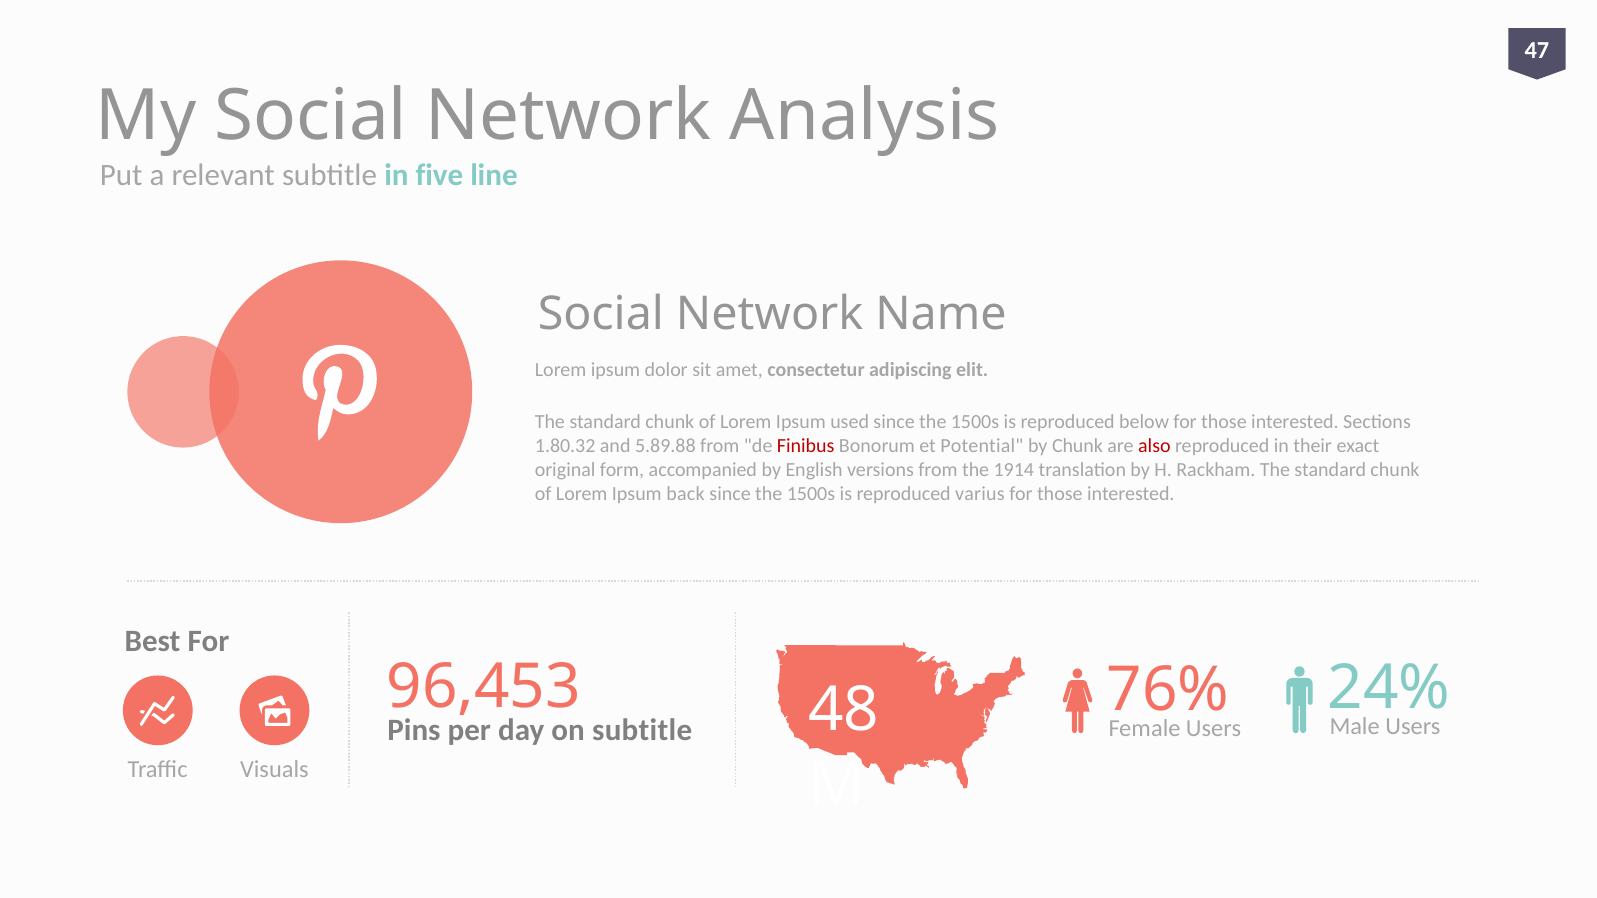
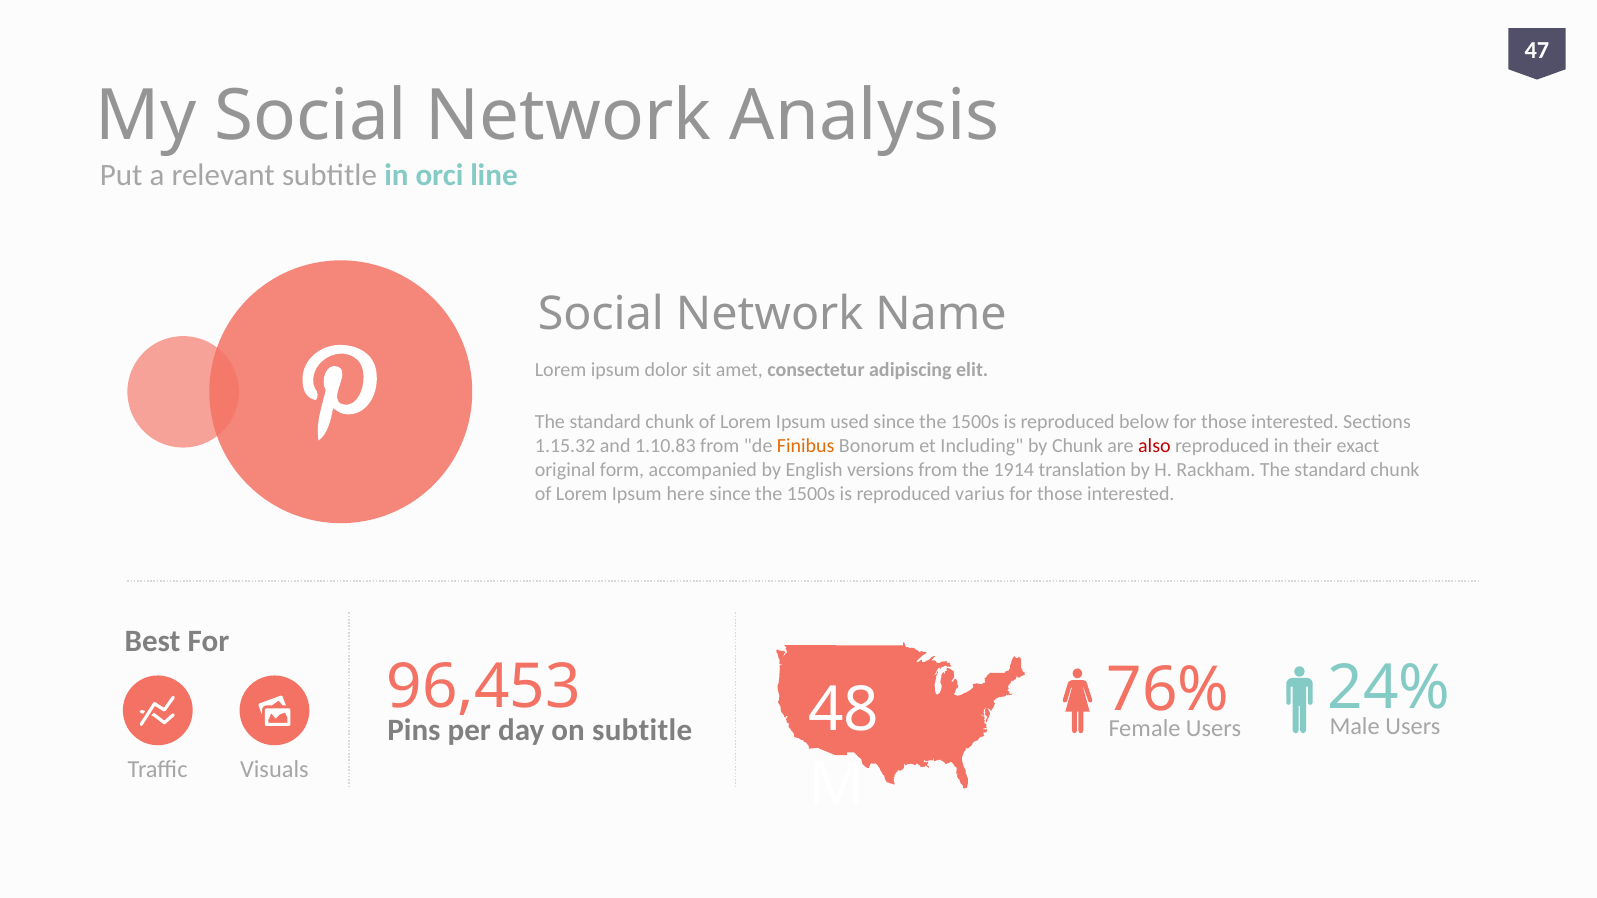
five: five -> orci
1.80.32: 1.80.32 -> 1.15.32
5.89.88: 5.89.88 -> 1.10.83
Finibus colour: red -> orange
Potential: Potential -> Including
back: back -> here
